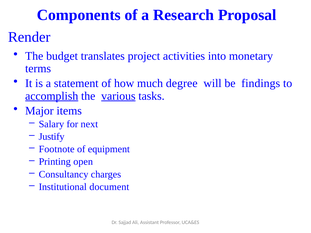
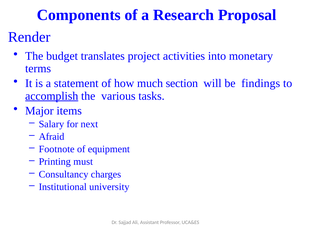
degree: degree -> section
various underline: present -> none
Justify: Justify -> Afraid
open: open -> must
document: document -> university
